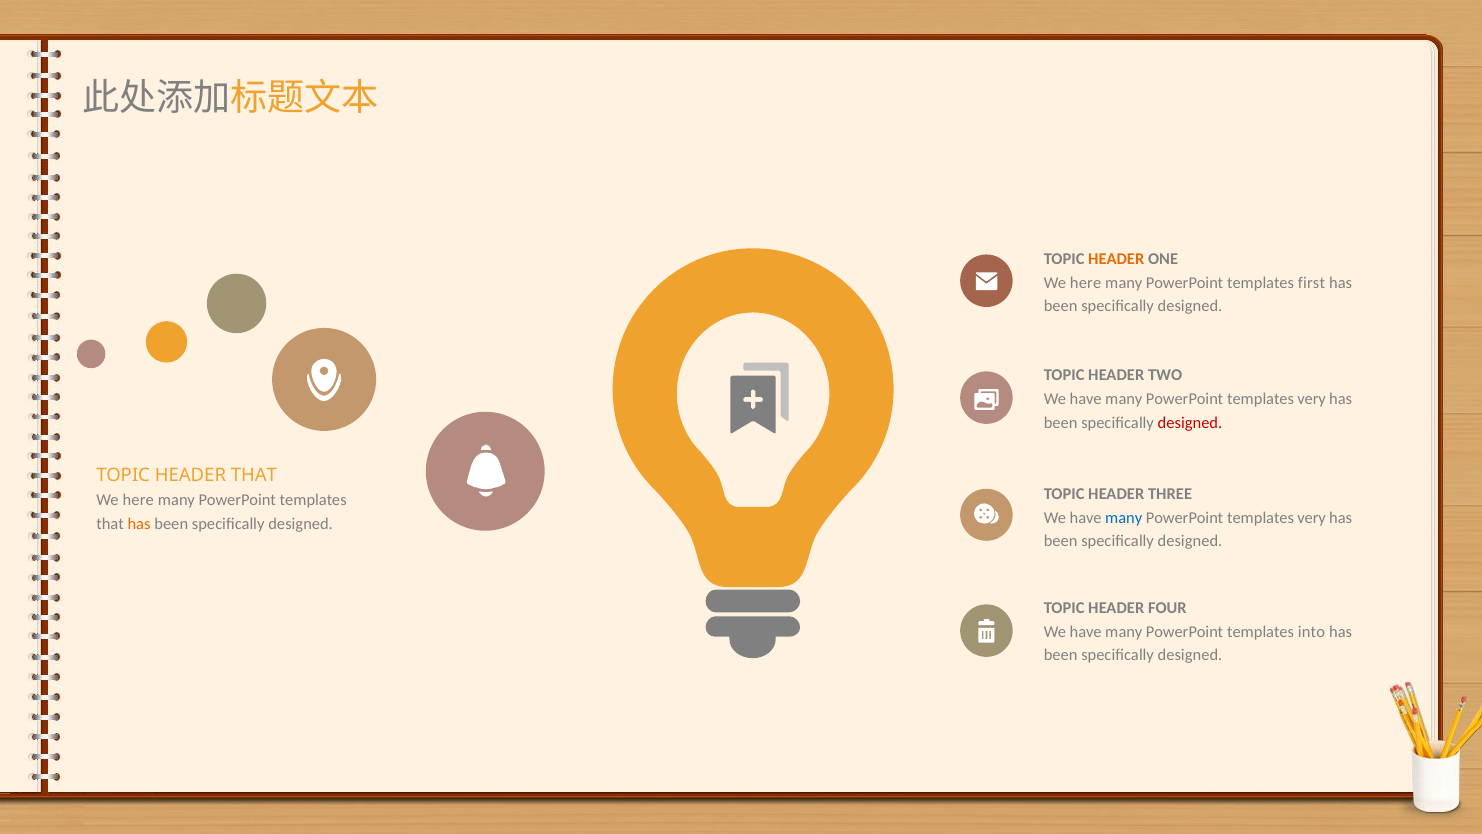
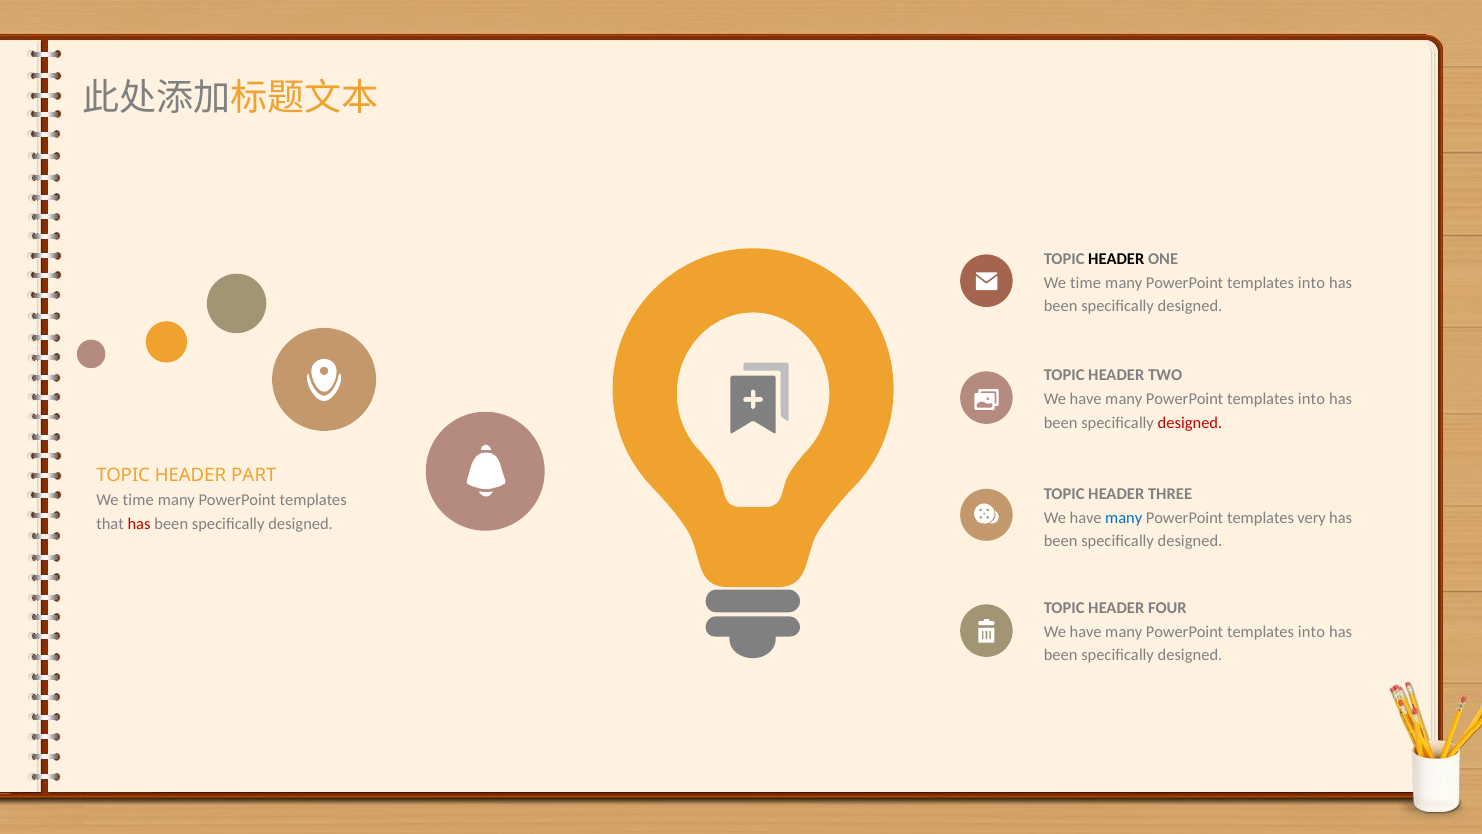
HEADER at (1116, 259) colour: orange -> black
here at (1086, 283): here -> time
first at (1311, 283): first -> into
very at (1312, 399): very -> into
HEADER THAT: THAT -> PART
here at (138, 500): here -> time
has at (139, 523) colour: orange -> red
